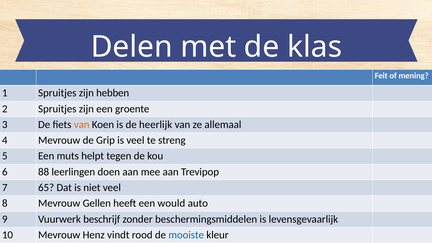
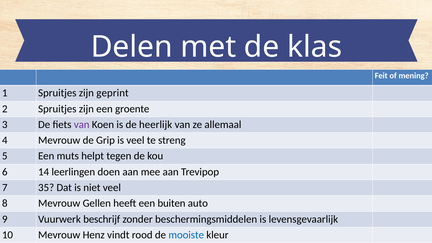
hebben: hebben -> geprint
van at (82, 125) colour: orange -> purple
88: 88 -> 14
65: 65 -> 35
would: would -> buiten
